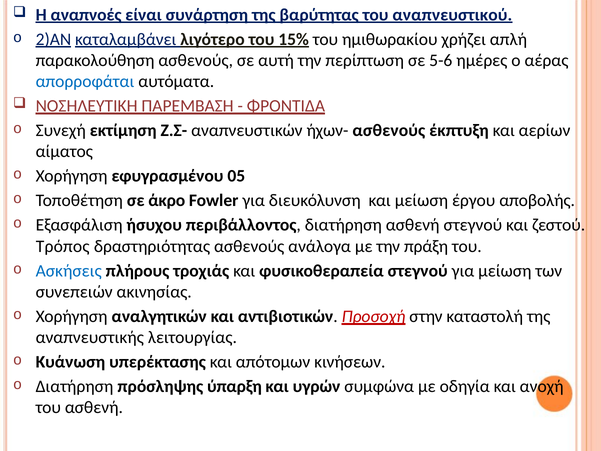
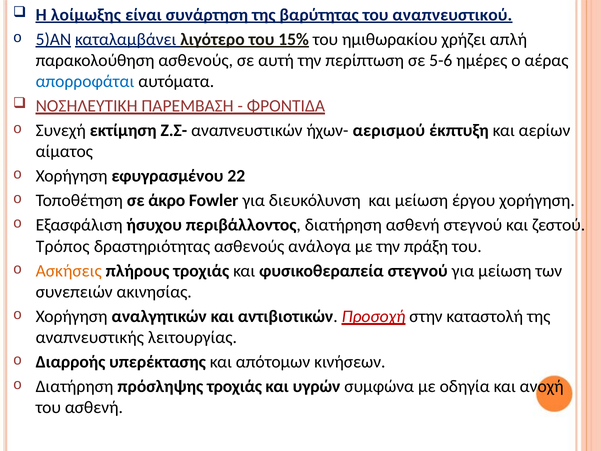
αναπνοές: αναπνοές -> λοίμωξης
2)ΑΝ: 2)ΑΝ -> 5)ΑΝ
ήχων- ασθενούς: ασθενούς -> αερισμού
05: 05 -> 22
έργου αποβολής: αποβολής -> χορήγηση
Ασκήσεις colour: blue -> orange
Κυάνωση: Κυάνωση -> Διαρροής
πρόσληψης ύπαρξη: ύπαρξη -> τροχιάς
